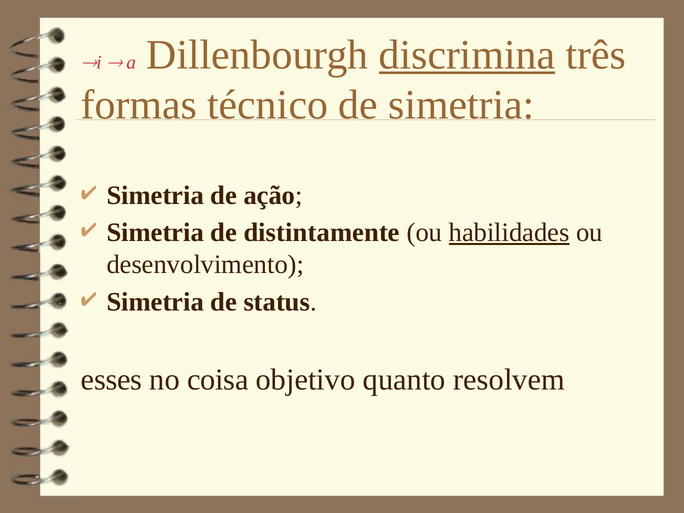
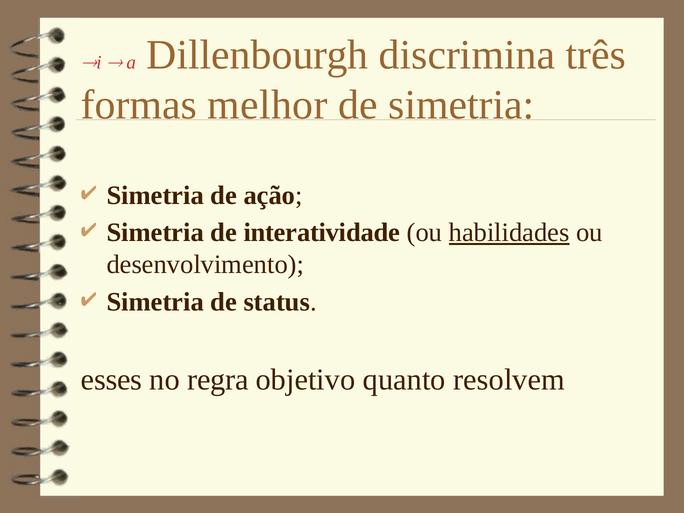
discrimina underline: present -> none
técnico: técnico -> melhor
distintamente: distintamente -> interatividade
coisa: coisa -> regra
